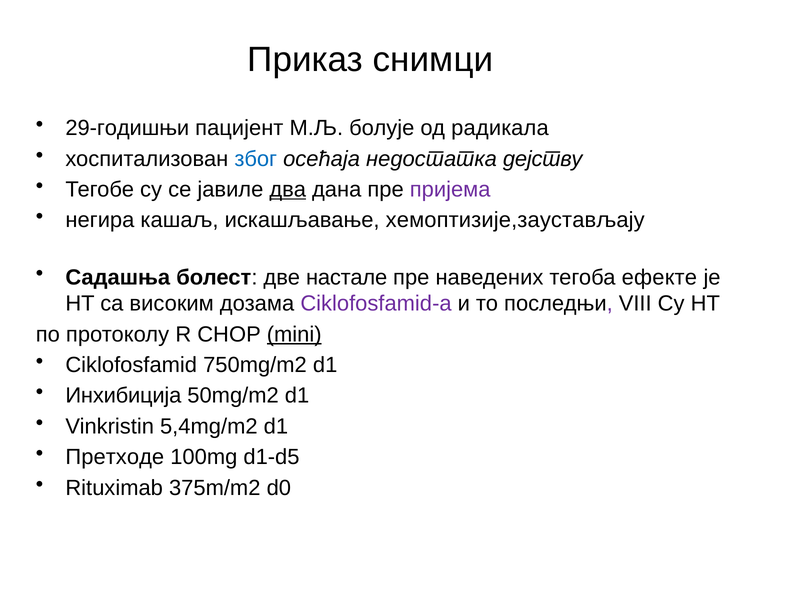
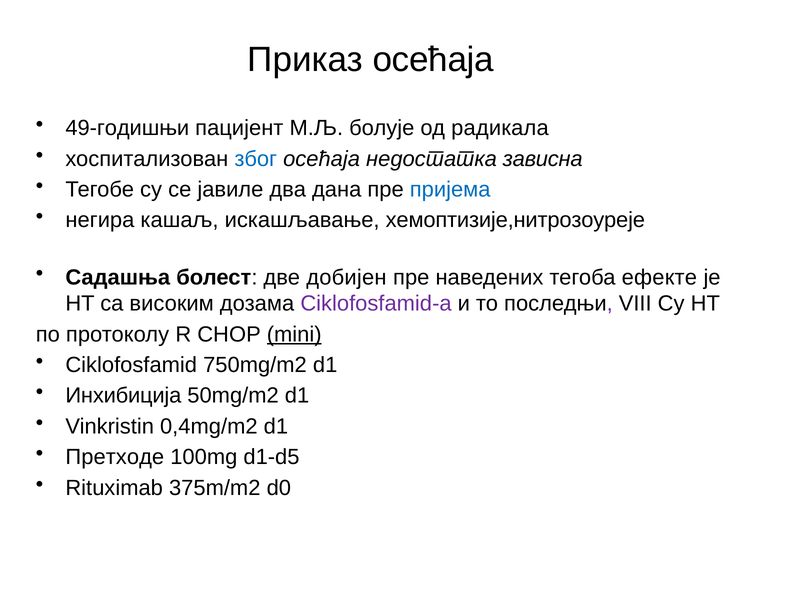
Приказ снимци: снимци -> осећаја
29-годишњи: 29-годишњи -> 49-годишњи
дејству: дејству -> зависна
два underline: present -> none
пријема colour: purple -> blue
хемоптизије,заустављају: хемоптизије,заустављају -> хемоптизије,нитрозоуреје
настале: настале -> добијен
5,4mg/m2: 5,4mg/m2 -> 0,4mg/m2
